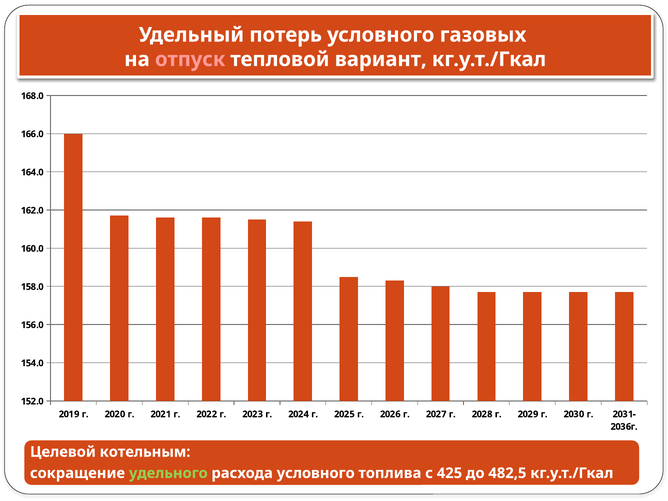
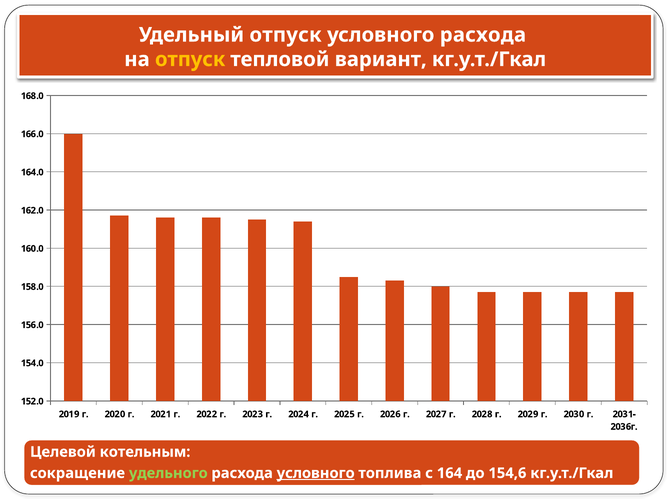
Удельный потерь: потерь -> отпуск
условного газовых: газовых -> расхода
отпуск at (190, 59) colour: pink -> yellow
условного at (316, 473) underline: none -> present
425: 425 -> 164
482,5: 482,5 -> 154,6
